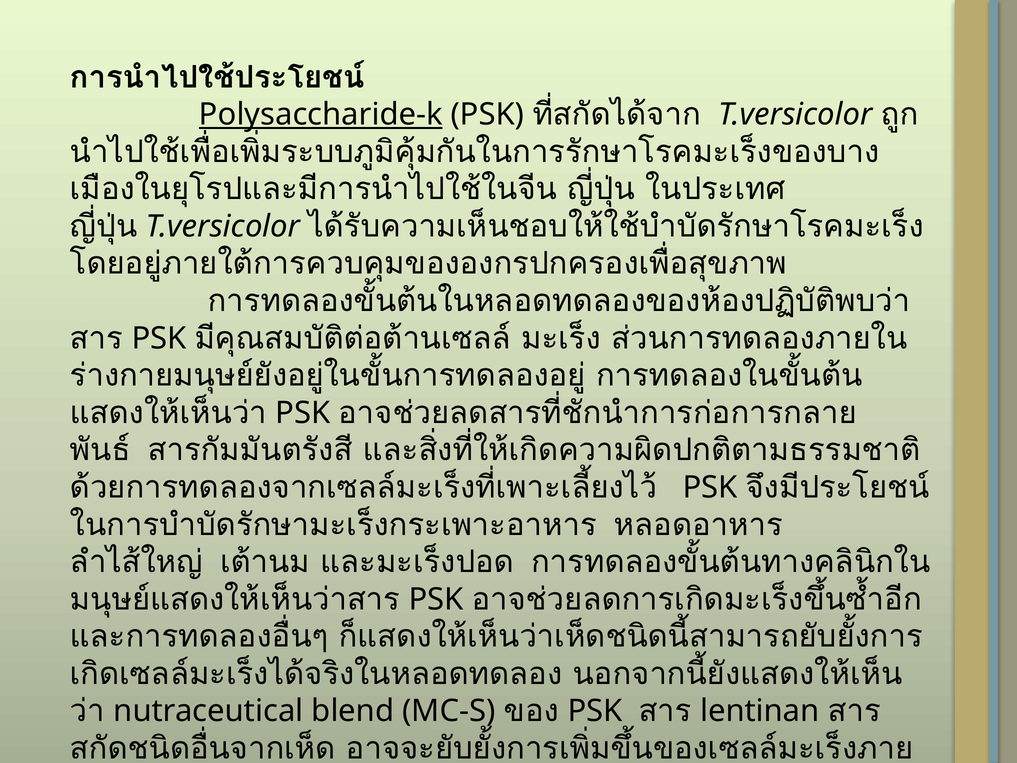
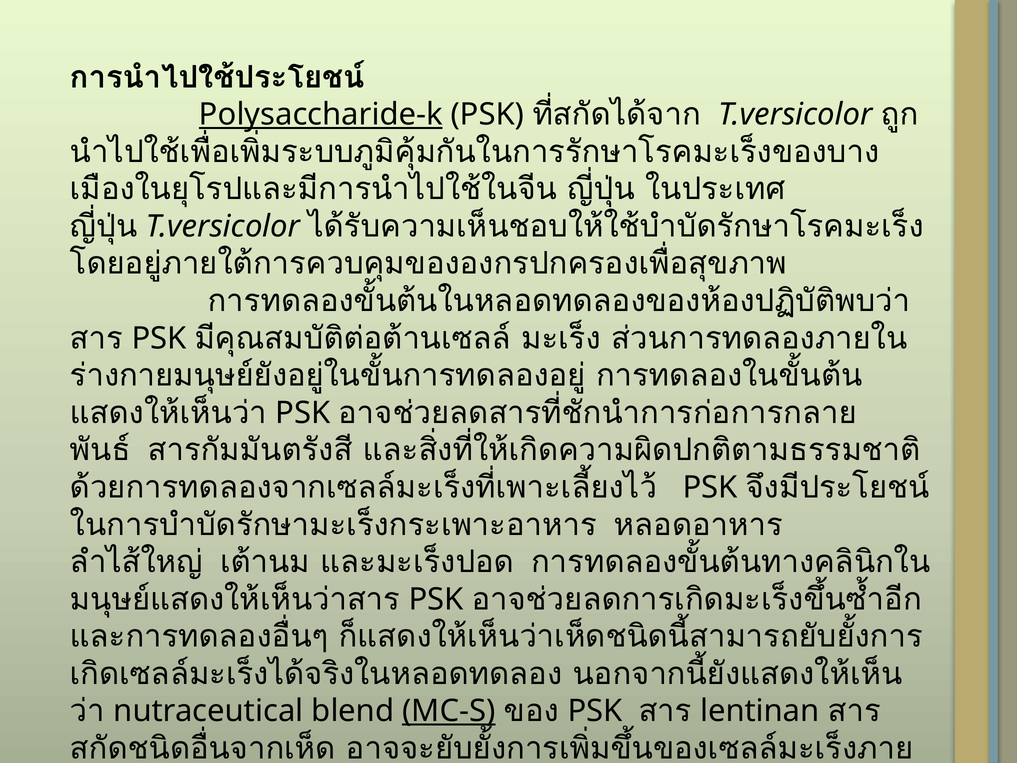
MC-S underline: none -> present
